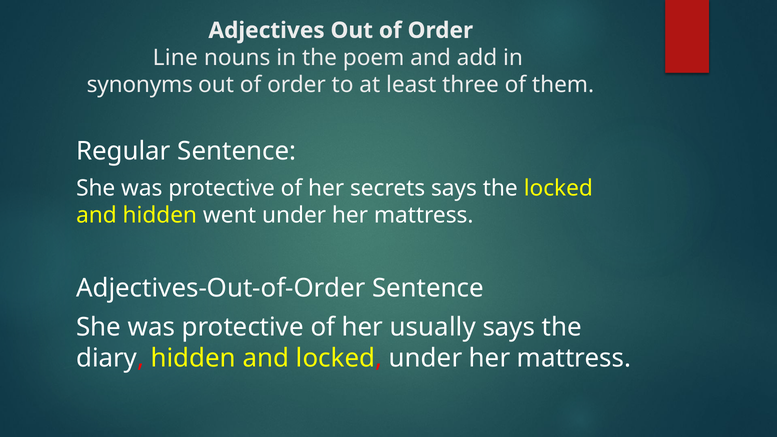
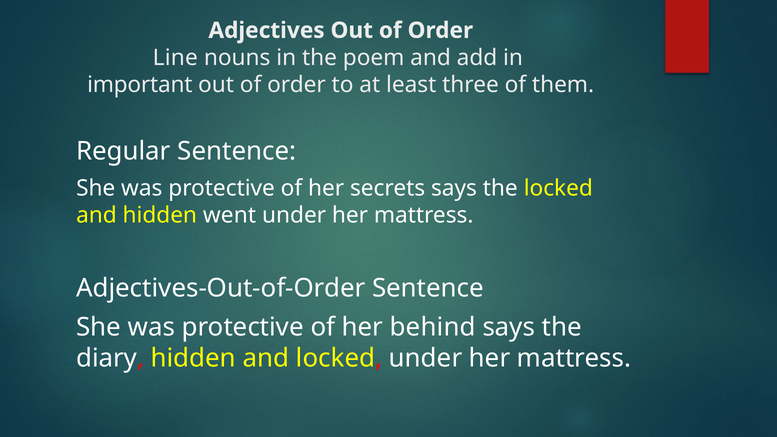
synonyms: synonyms -> important
usually: usually -> behind
